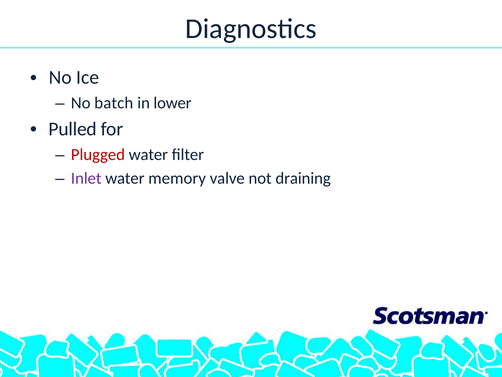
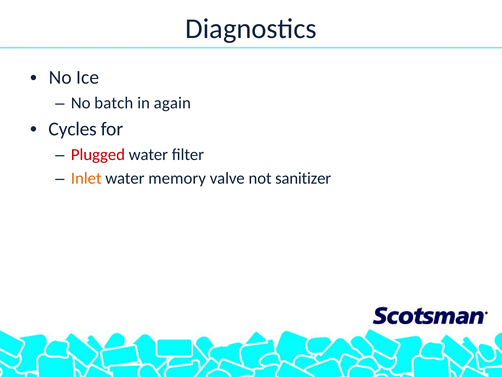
lower: lower -> again
Pulled: Pulled -> Cycles
Inlet colour: purple -> orange
draining: draining -> sanitizer
